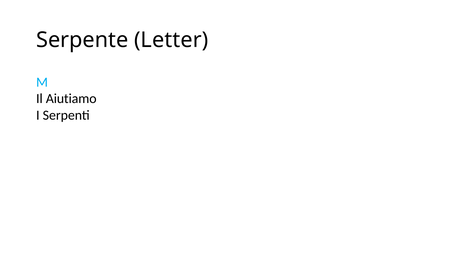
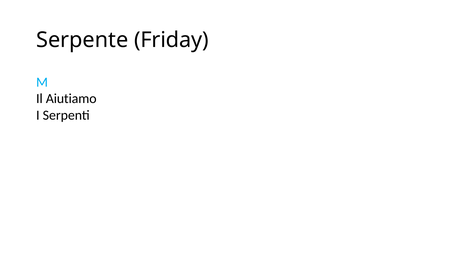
Letter: Letter -> Friday
